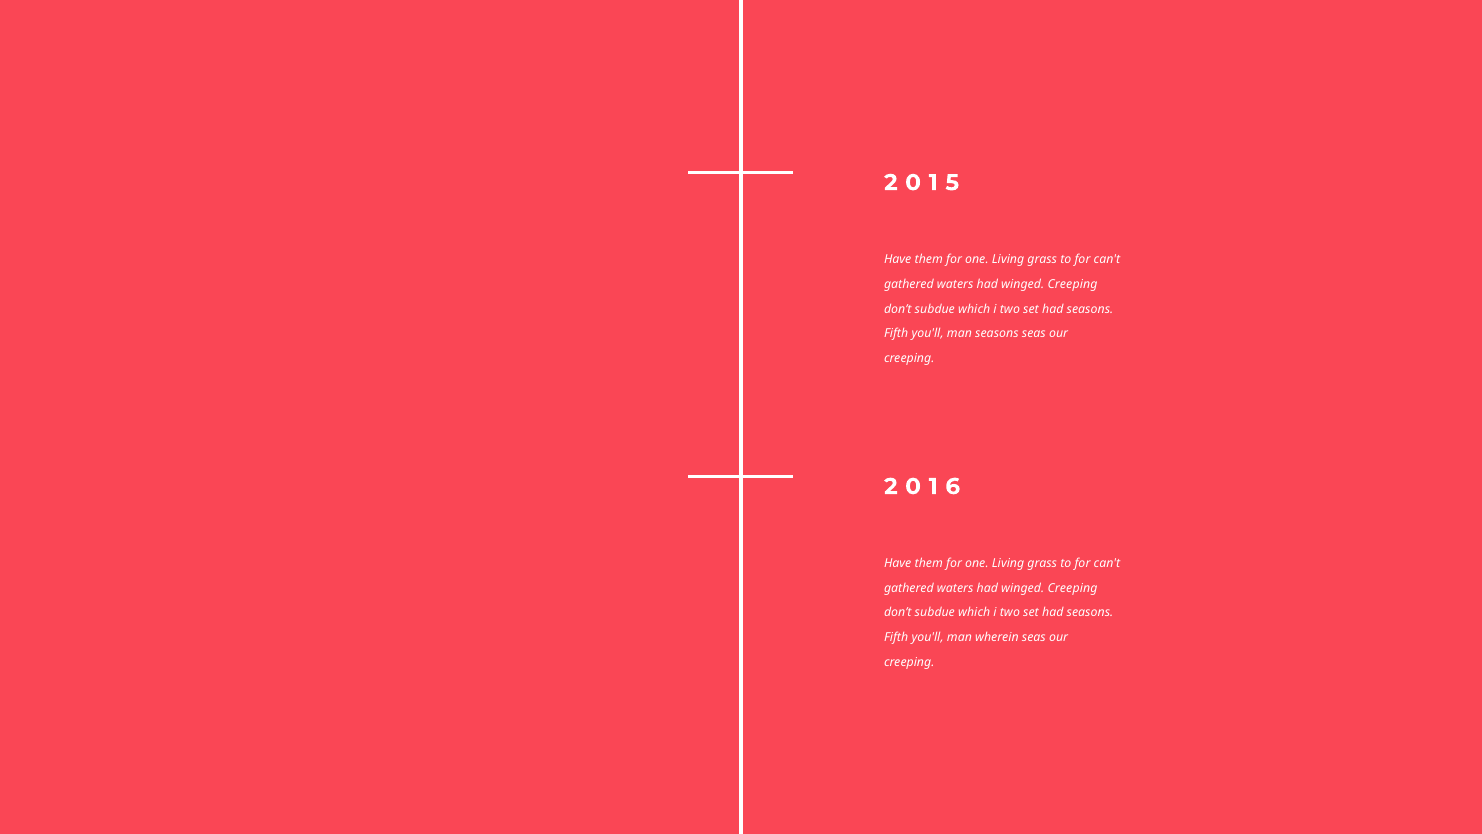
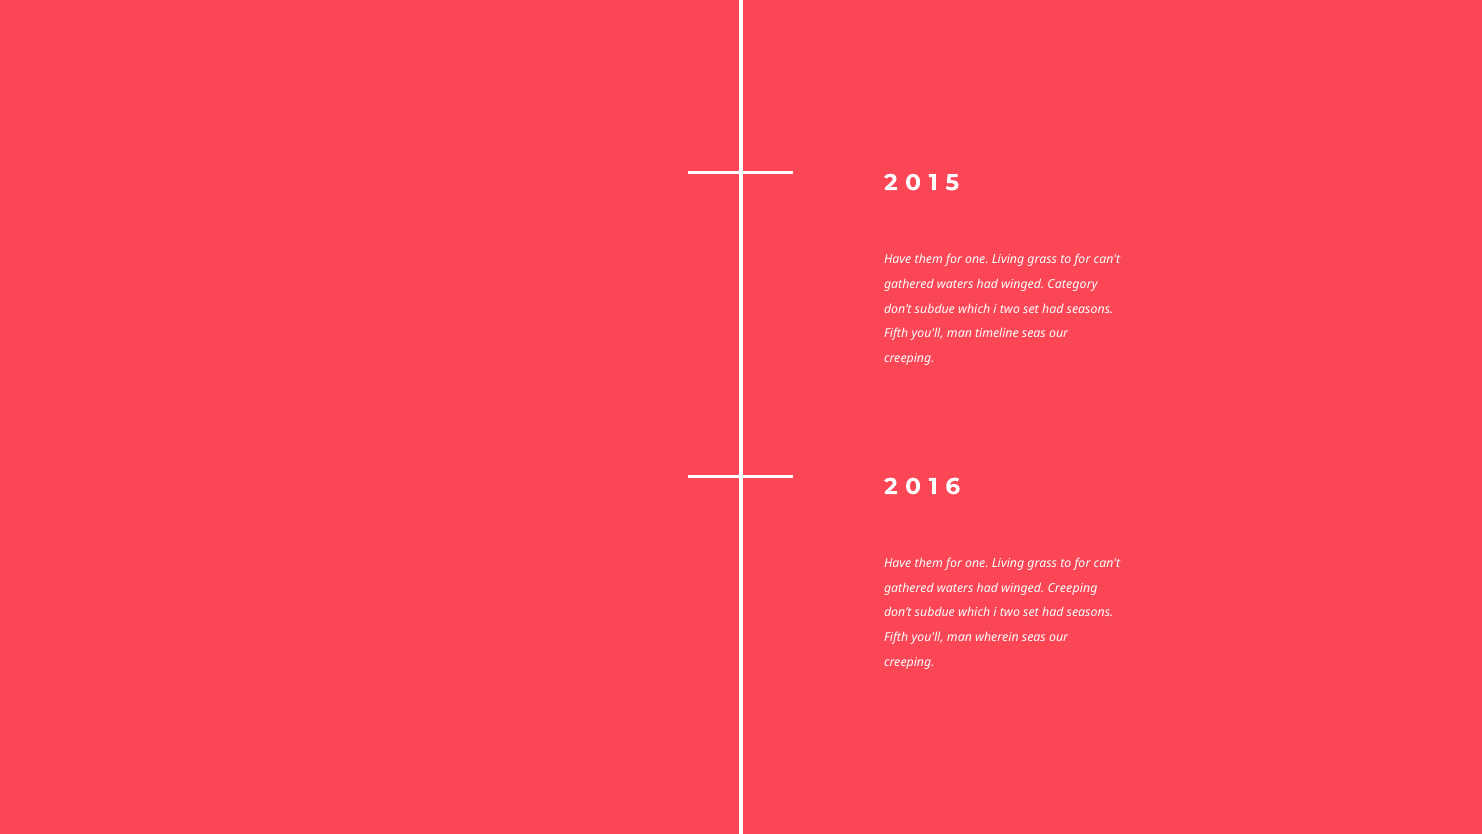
Creeping at (1073, 284): Creeping -> Category
man seasons: seasons -> timeline
